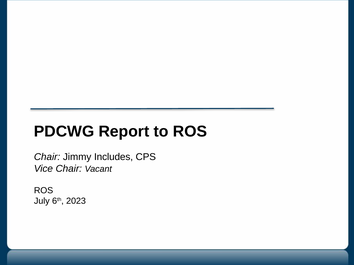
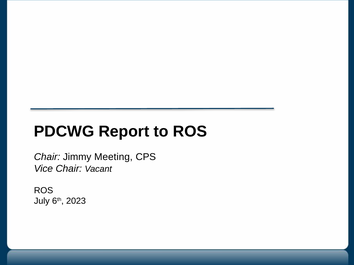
Includes: Includes -> Meeting
